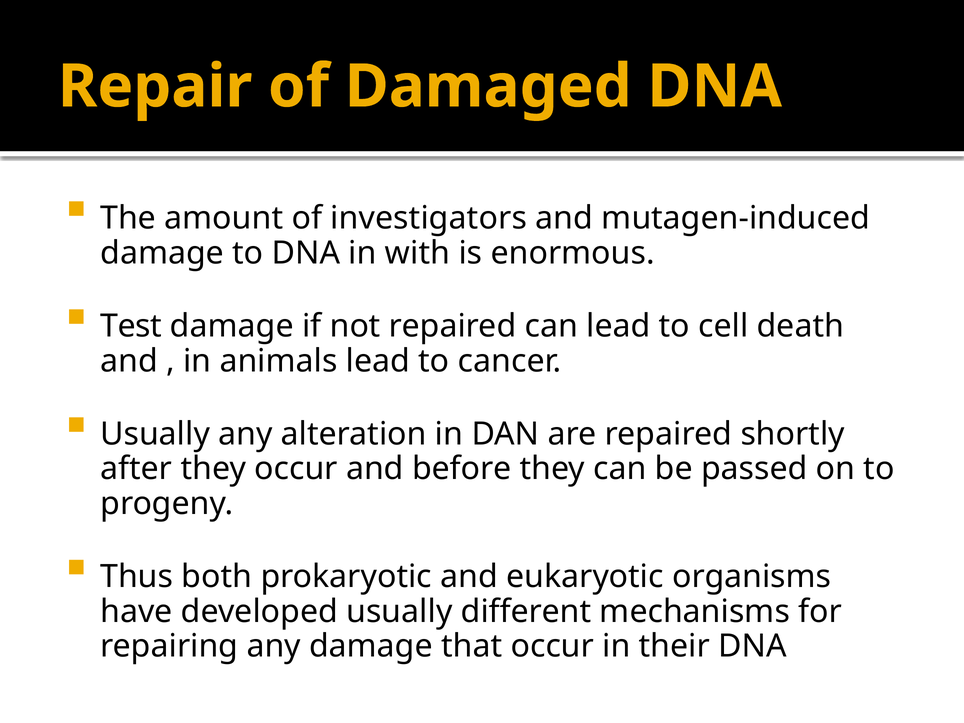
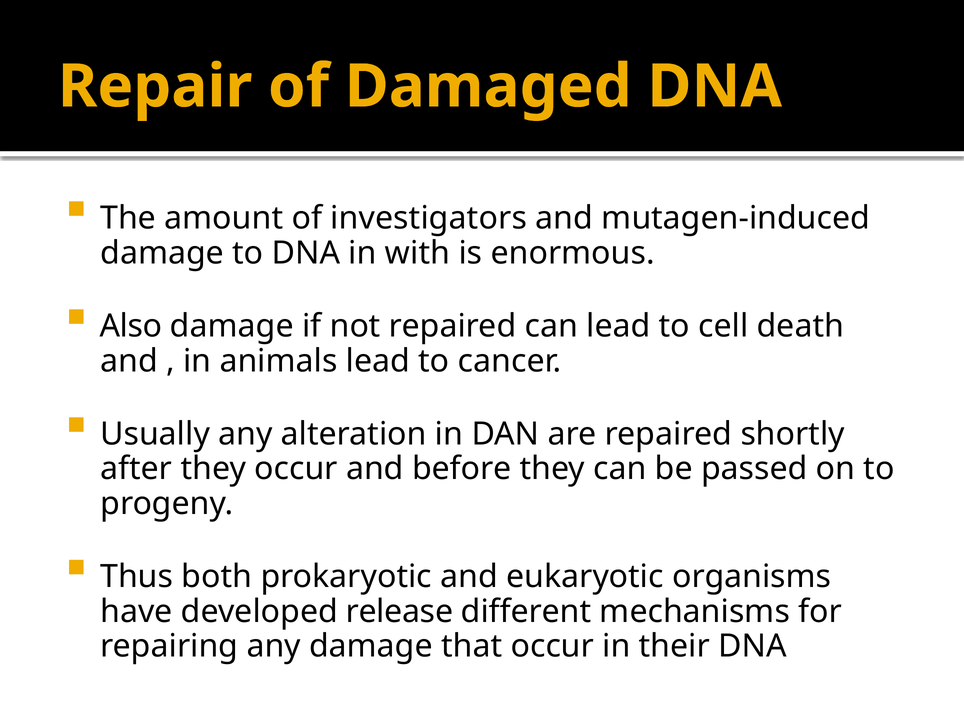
Test: Test -> Also
developed usually: usually -> release
